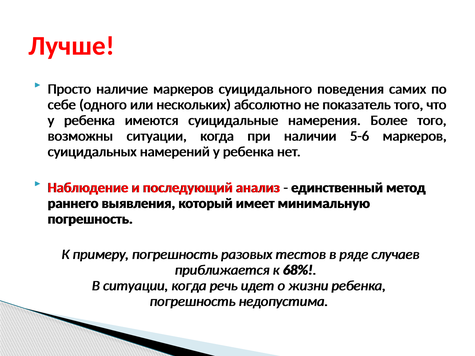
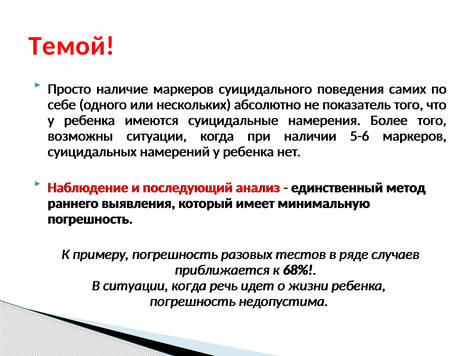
Лучше: Лучше -> Темой
